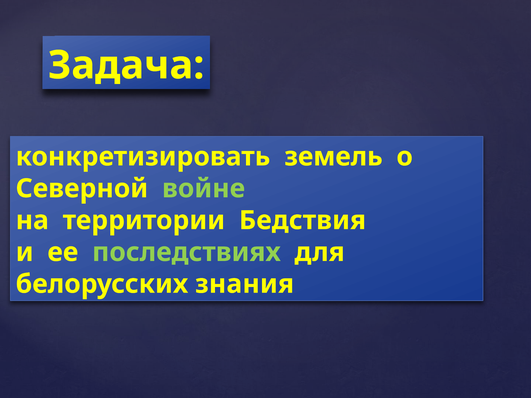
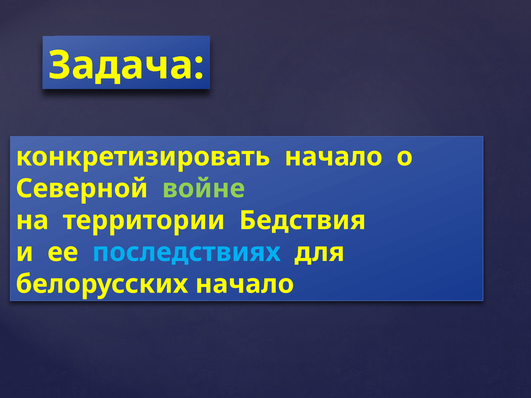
конкретизировать земель: земель -> начало
последствиях colour: light green -> light blue
белорусских знания: знания -> начало
